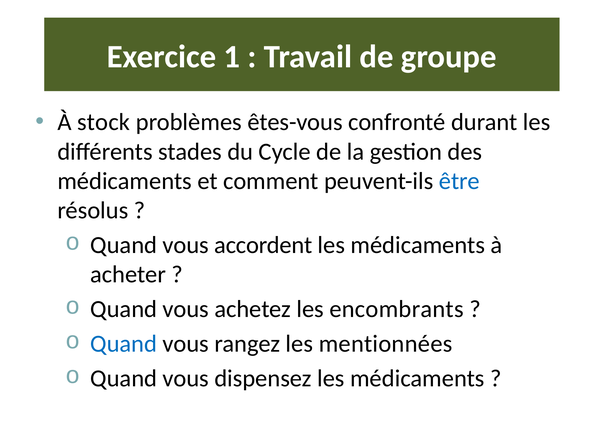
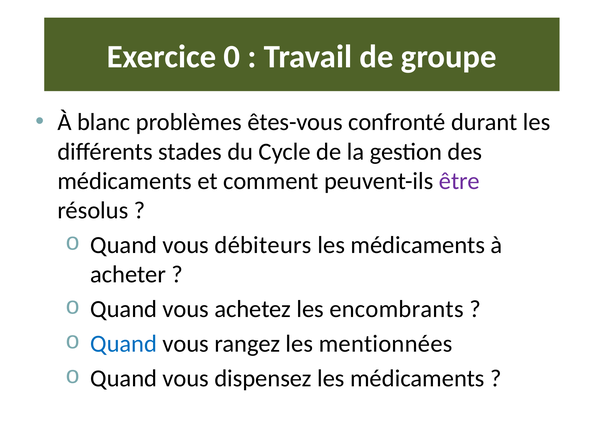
1: 1 -> 0
stock: stock -> blanc
être colour: blue -> purple
accordent: accordent -> débiteurs
